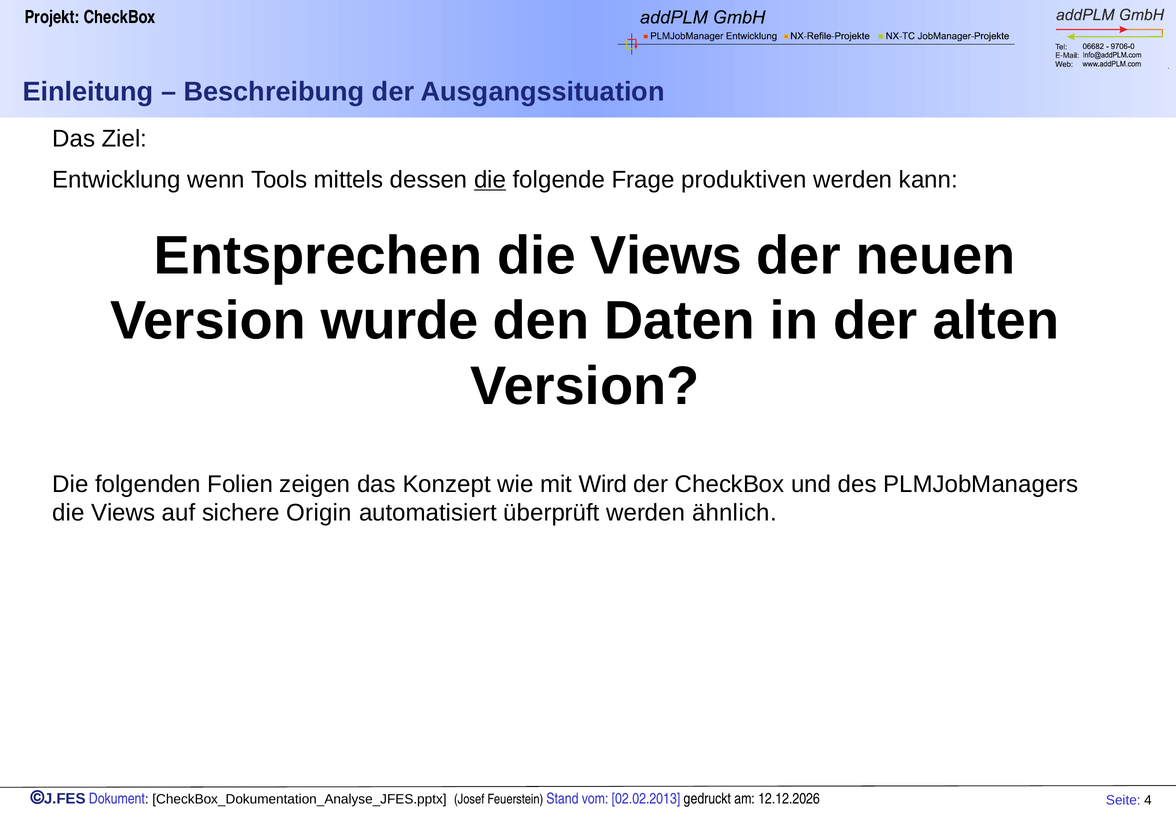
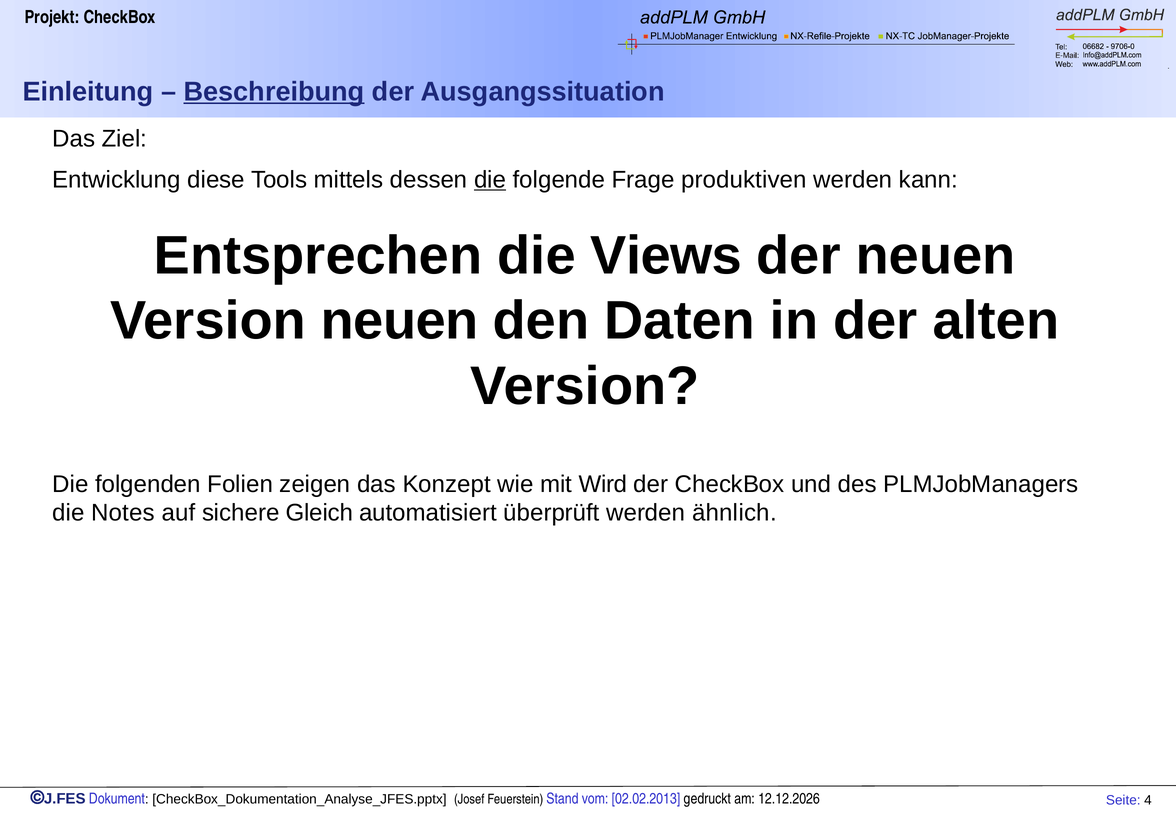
Beschreibung underline: none -> present
wenn: wenn -> diese
Version wurde: wurde -> neuen
Views at (123, 513): Views -> Notes
Origin: Origin -> Gleich
